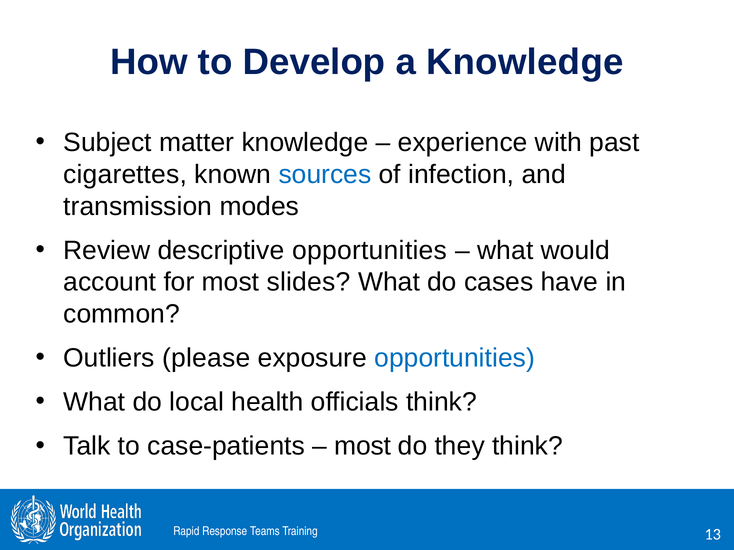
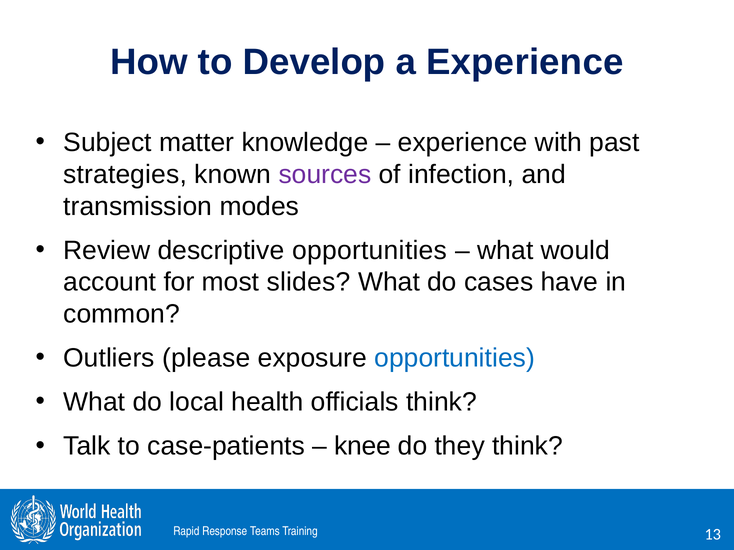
a Knowledge: Knowledge -> Experience
cigarettes: cigarettes -> strategies
sources colour: blue -> purple
most at (363, 447): most -> knee
